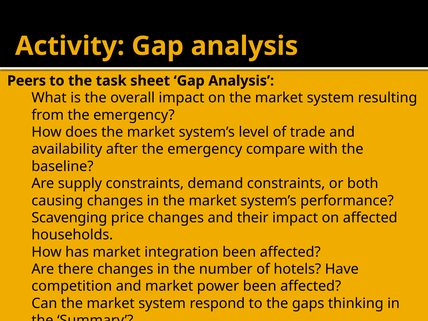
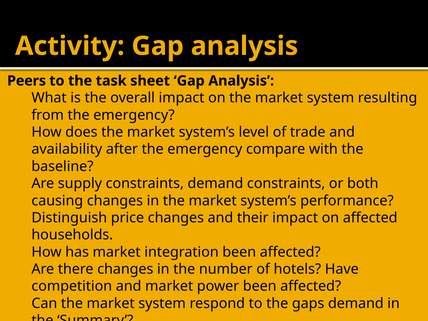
Scavenging: Scavenging -> Distinguish
gaps thinking: thinking -> demand
